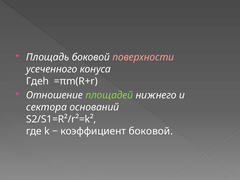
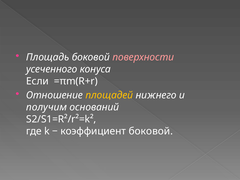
Гдеh: Гдеh -> Если
площадей colour: light green -> yellow
сектора: сектора -> получим
